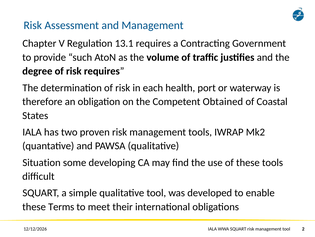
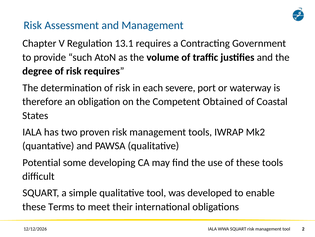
health: health -> severe
Situation: Situation -> Potential
